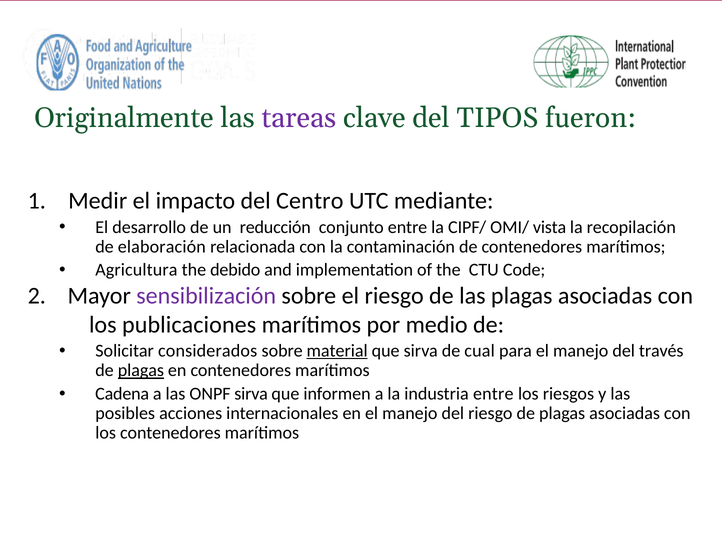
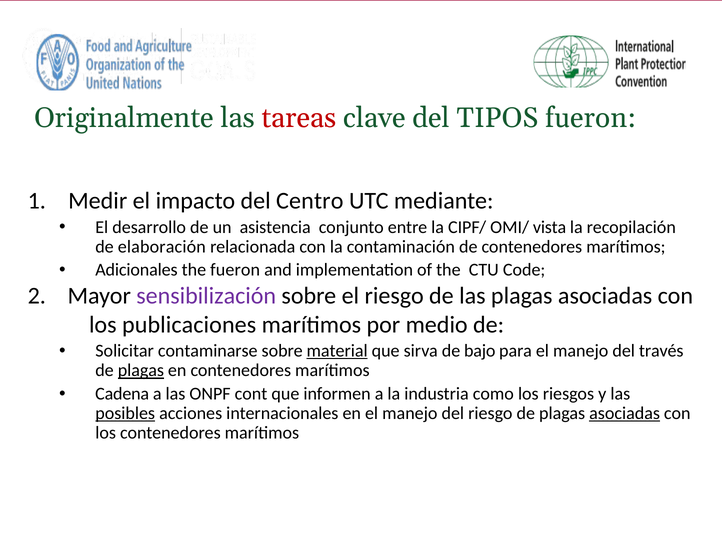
tareas colour: purple -> red
reducción: reducción -> asistencia
Agricultura: Agricultura -> Adicionales
the debido: debido -> fueron
considerados: considerados -> contaminarse
cual: cual -> bajo
ONPF sirva: sirva -> cont
industria entre: entre -> como
posibles underline: none -> present
asociadas at (625, 413) underline: none -> present
